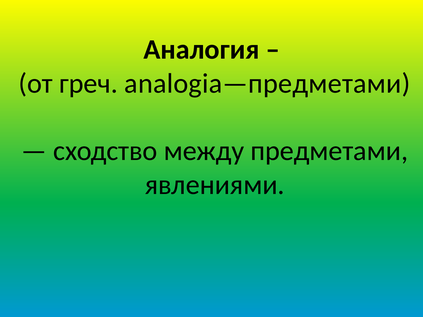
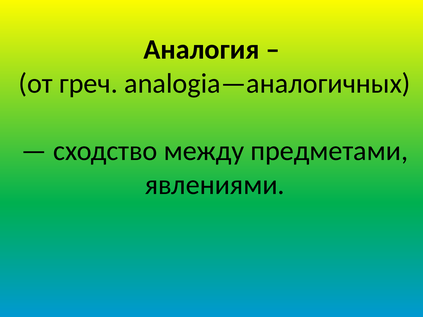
analogia—предметами: analogia—предметами -> analogia—аналогичных
